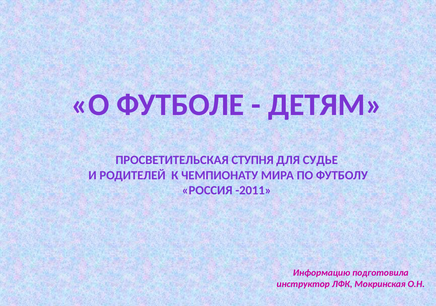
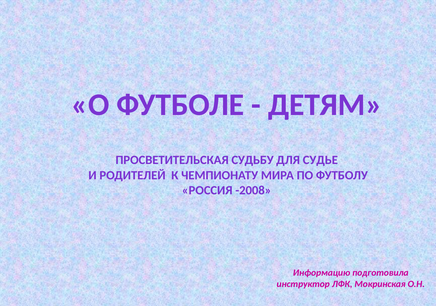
СТУПНЯ: СТУПНЯ -> СУДЬБУ
-2011: -2011 -> -2008
